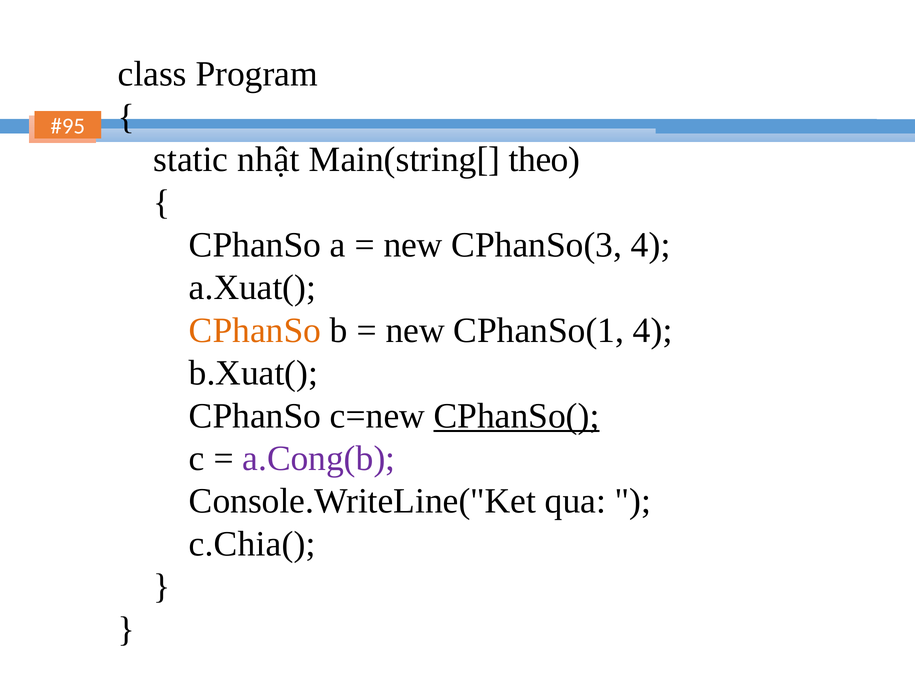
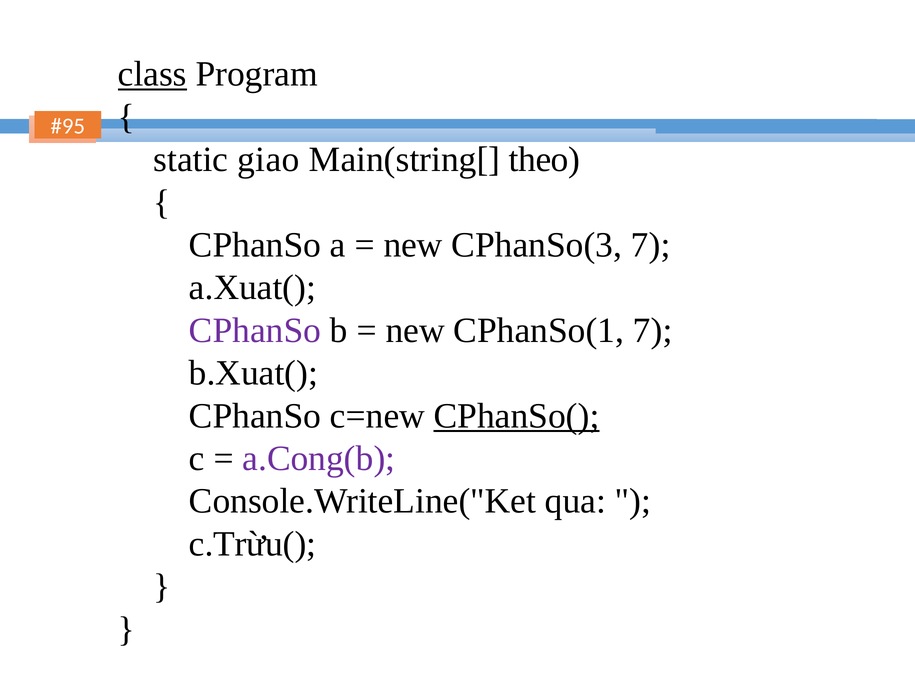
class underline: none -> present
nhật: nhật -> giao
CPhanSo(3 4: 4 -> 7
CPhanSo at (255, 331) colour: orange -> purple
CPhanSo(1 4: 4 -> 7
c.Chia(: c.Chia( -> c.Trừu(
